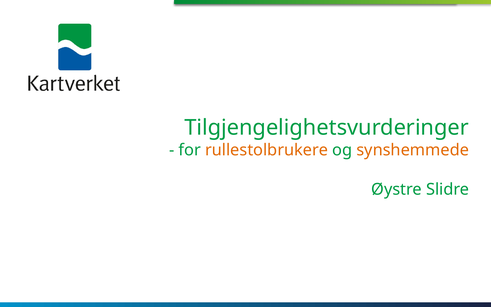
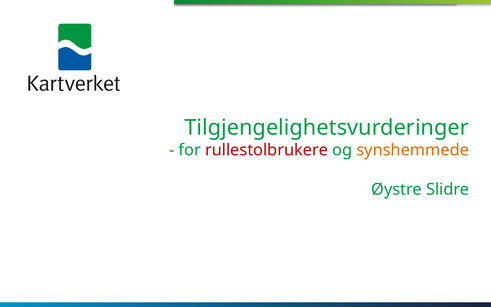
rullestolbrukere colour: orange -> red
